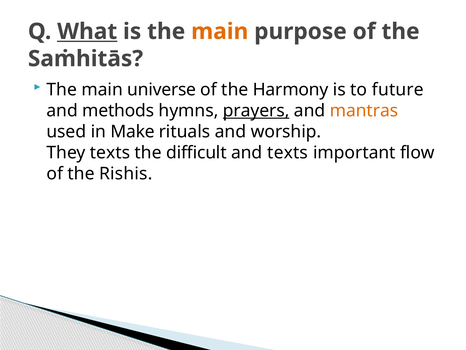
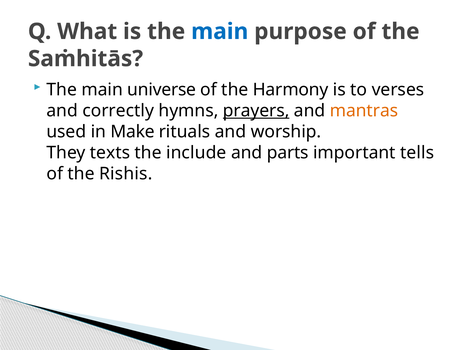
What underline: present -> none
main at (220, 31) colour: orange -> blue
future: future -> verses
methods: methods -> correctly
difficult: difficult -> include
and texts: texts -> parts
flow: flow -> tells
